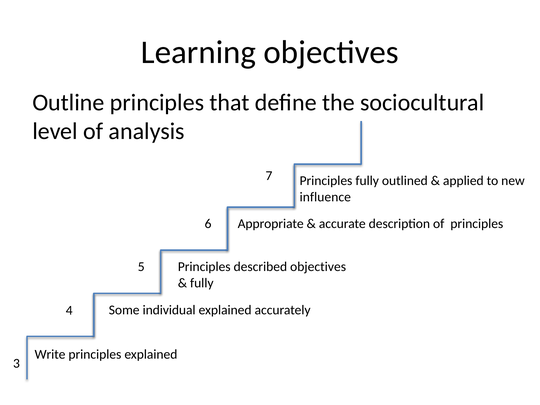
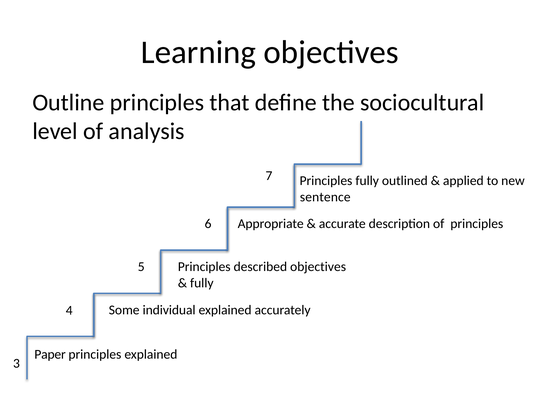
influence: influence -> sentence
Write: Write -> Paper
